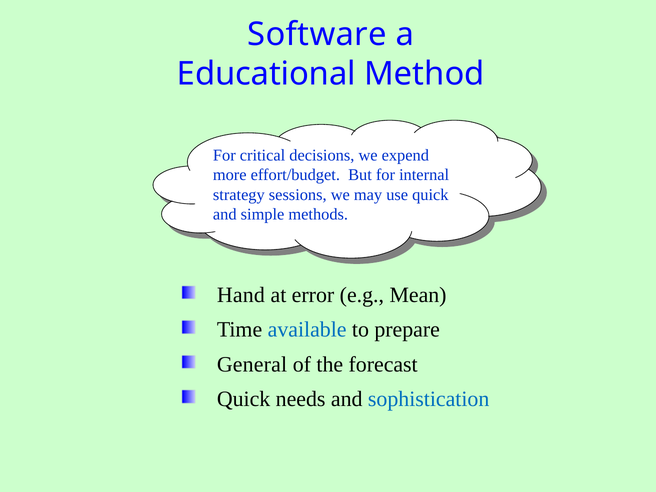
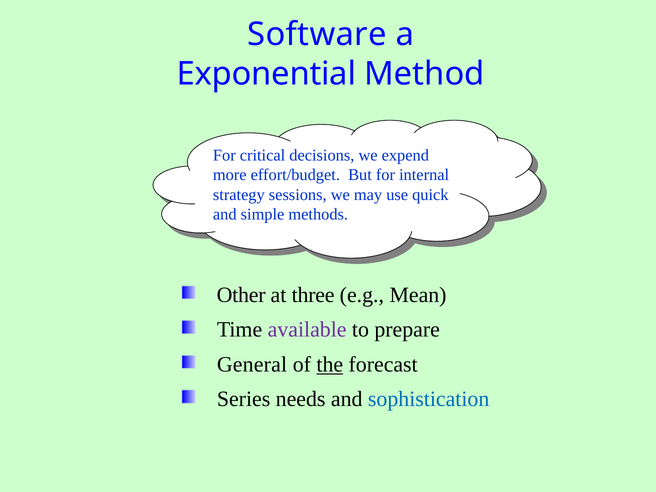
Educational: Educational -> Exponential
Hand: Hand -> Other
error: error -> three
available colour: blue -> purple
the underline: none -> present
Quick at (244, 399): Quick -> Series
